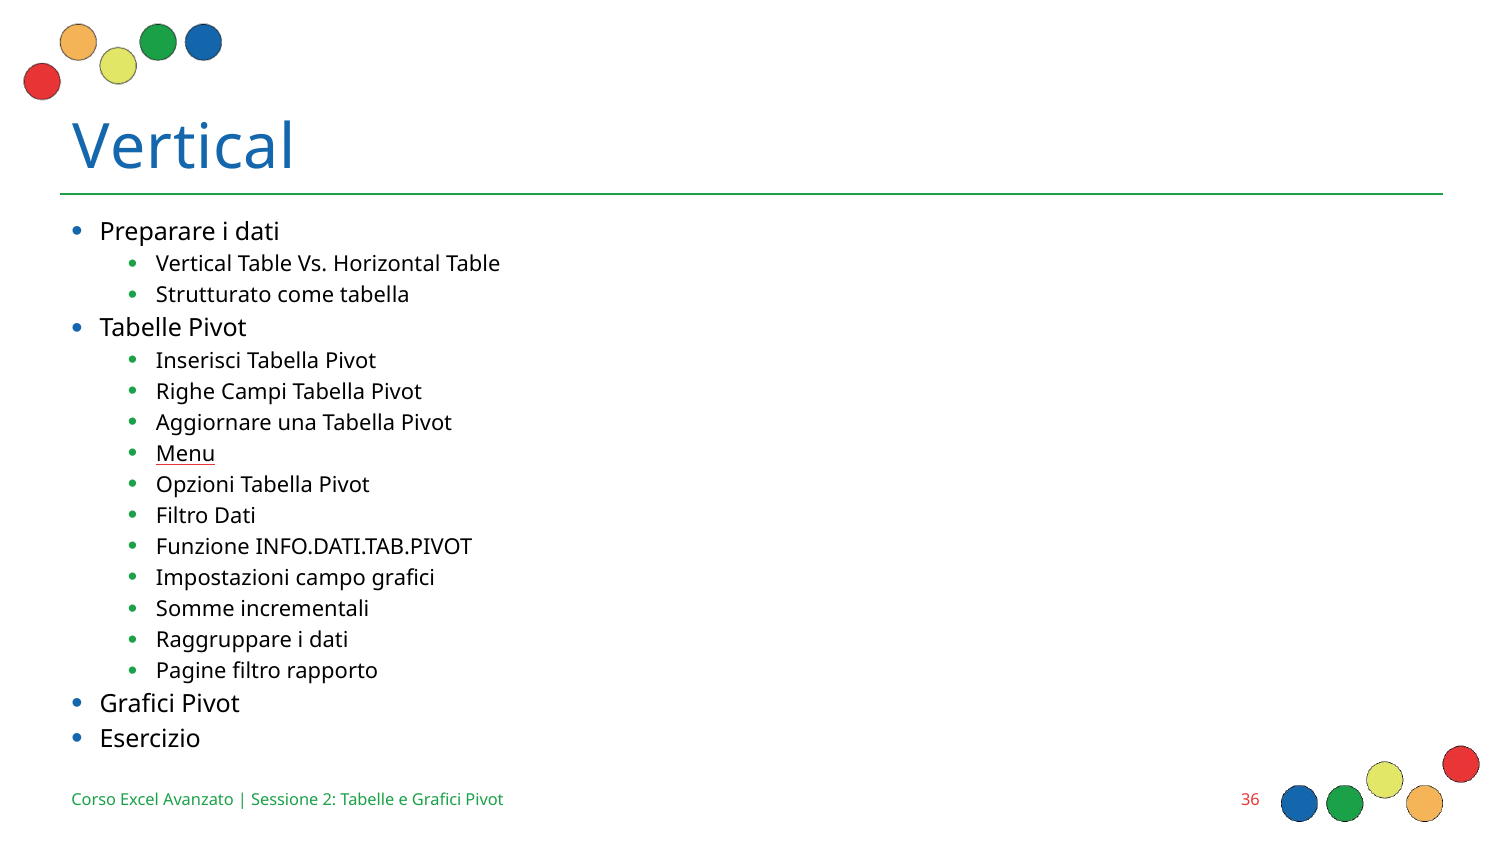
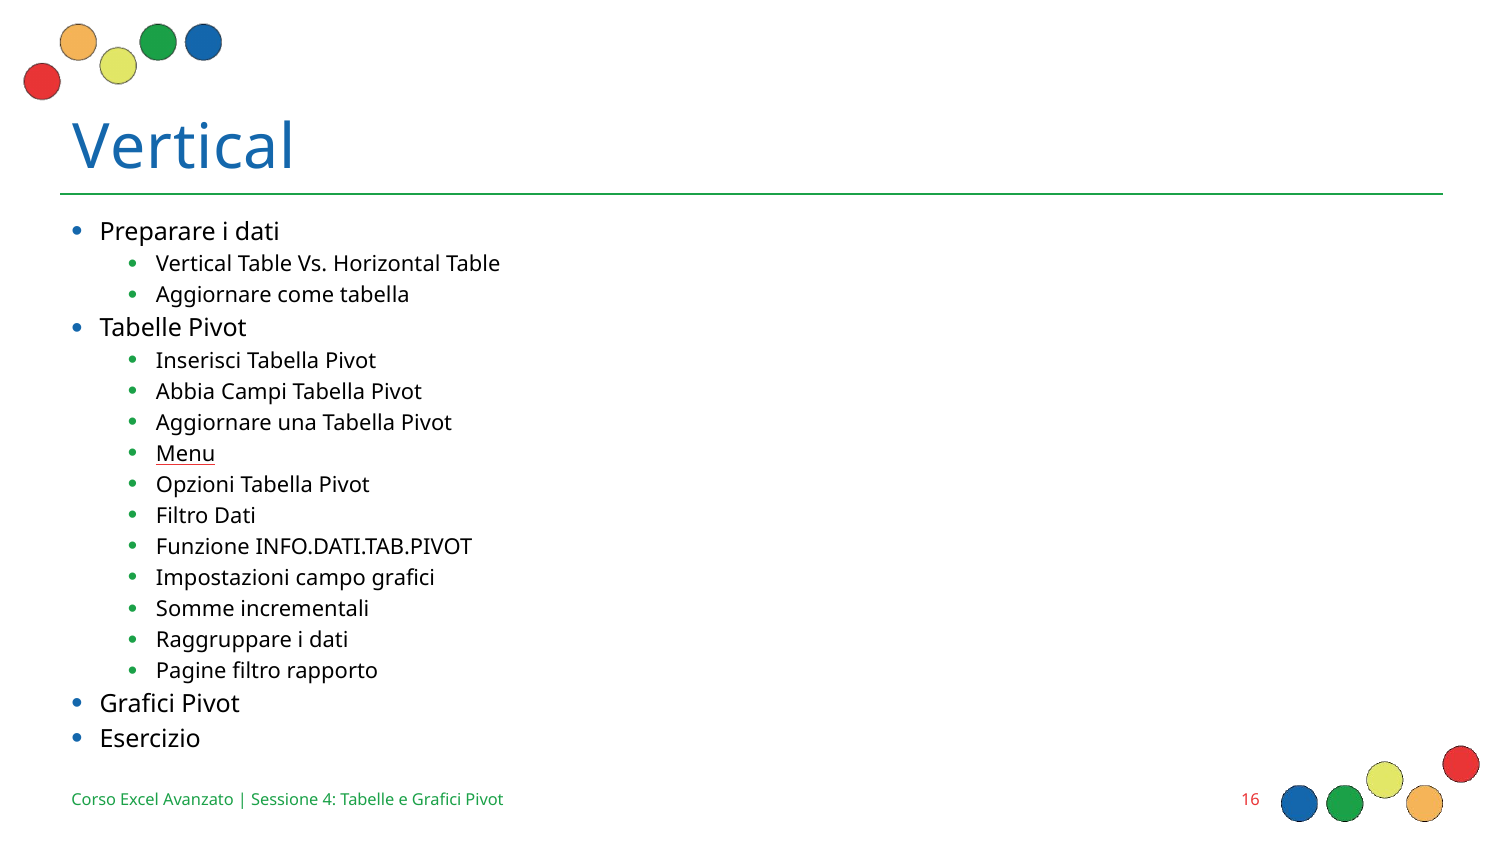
Strutturato at (214, 296): Strutturato -> Aggiornare
Righe: Righe -> Abbia
2: 2 -> 4
36: 36 -> 16
